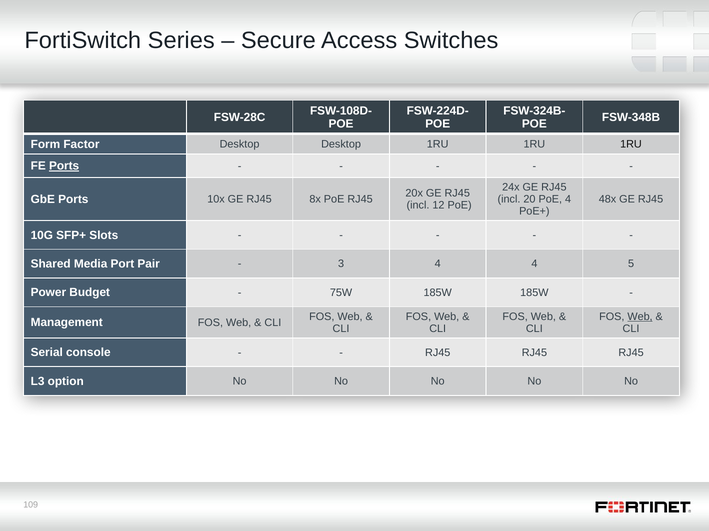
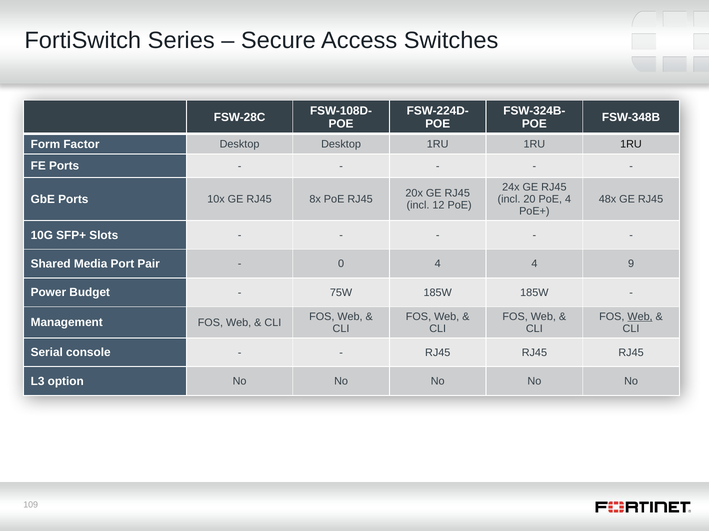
Ports at (64, 166) underline: present -> none
3: 3 -> 0
5: 5 -> 9
